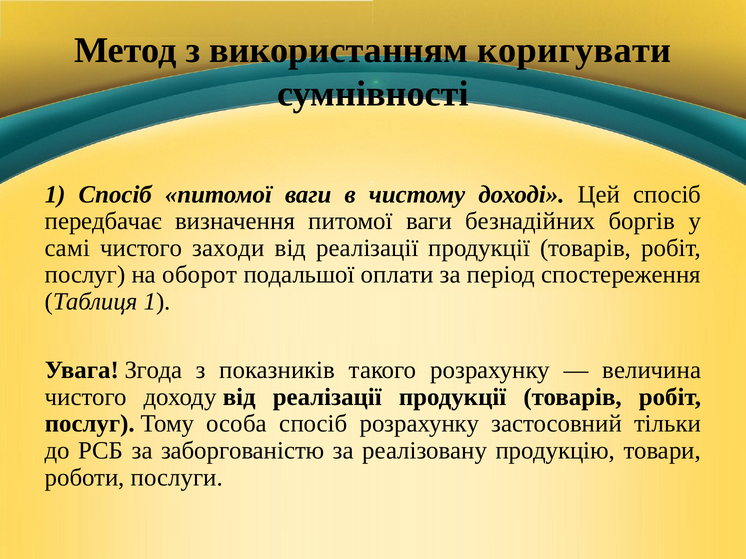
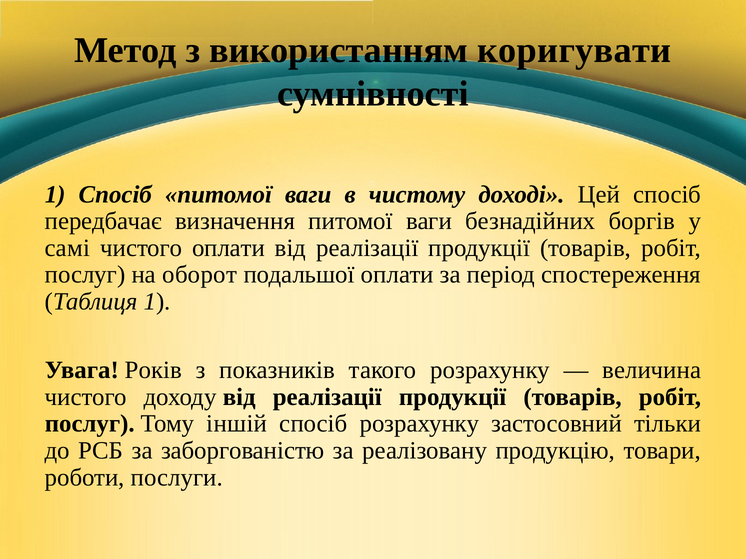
чистого заходи: заходи -> оплати
Згода: Згода -> Років
особа: особа -> іншій
